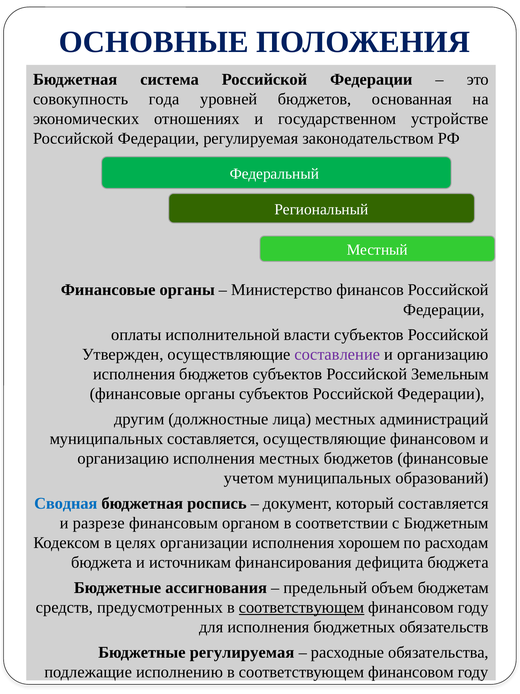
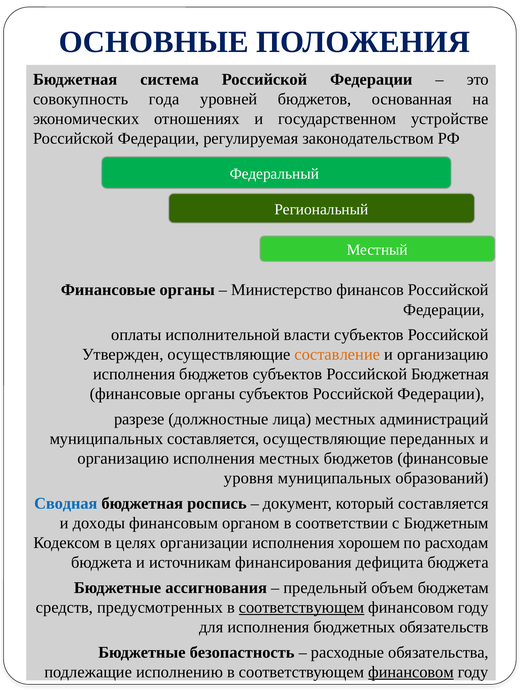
составление colour: purple -> orange
Российской Земельным: Земельным -> Бюджетная
другим: другим -> разрезе
осуществляющие финансовом: финансовом -> переданных
учетом: учетом -> уровня
разрезе: разрезе -> доходы
Бюджетные регулируемая: регулируемая -> безопастность
финансовом at (411, 671) underline: none -> present
